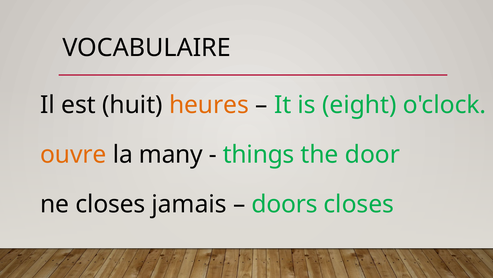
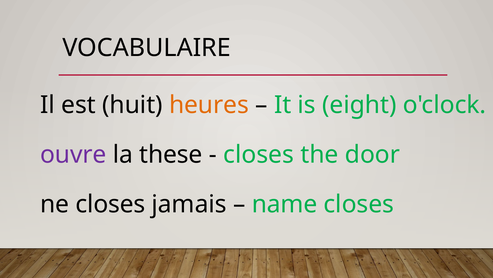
ouvre colour: orange -> purple
many: many -> these
things at (259, 154): things -> closes
doors: doors -> name
